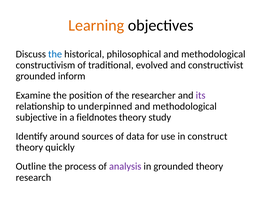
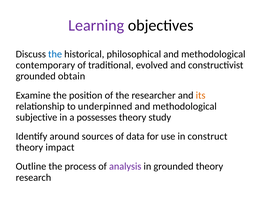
Learning colour: orange -> purple
constructivism: constructivism -> contemporary
inform: inform -> obtain
its colour: purple -> orange
fieldnotes: fieldnotes -> possesses
quickly: quickly -> impact
